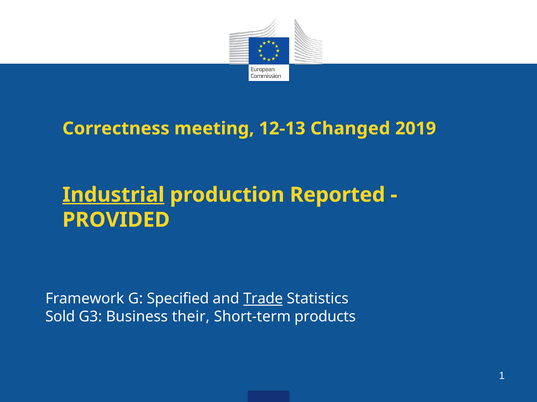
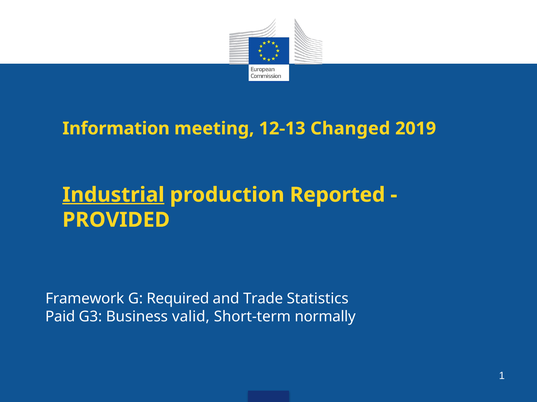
Correctness: Correctness -> Information
Specified: Specified -> Required
Trade underline: present -> none
Sold: Sold -> Paid
their: their -> valid
products: products -> normally
